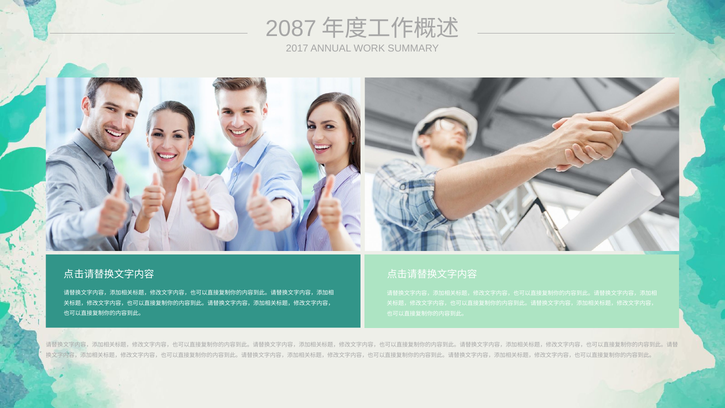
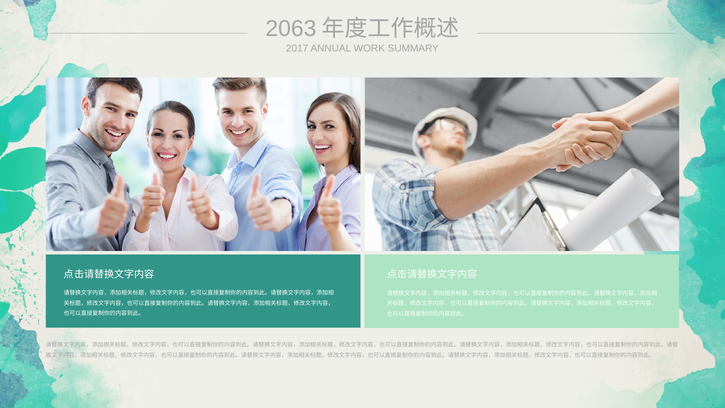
2087: 2087 -> 2063
